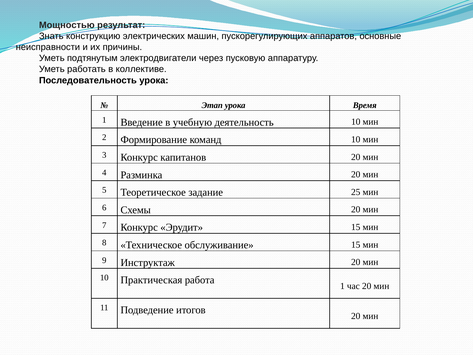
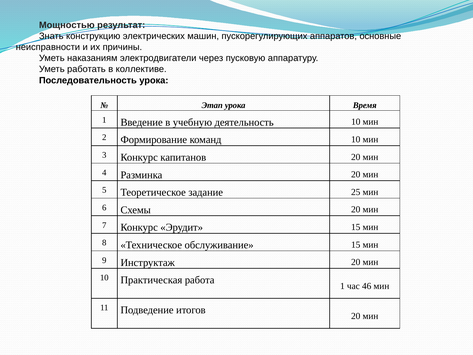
подтянутым: подтянутым -> наказаниям
час 20: 20 -> 46
